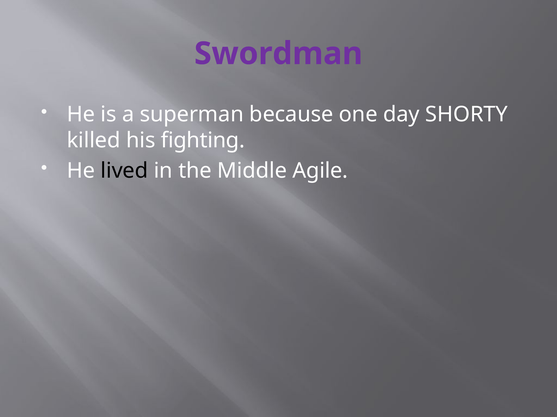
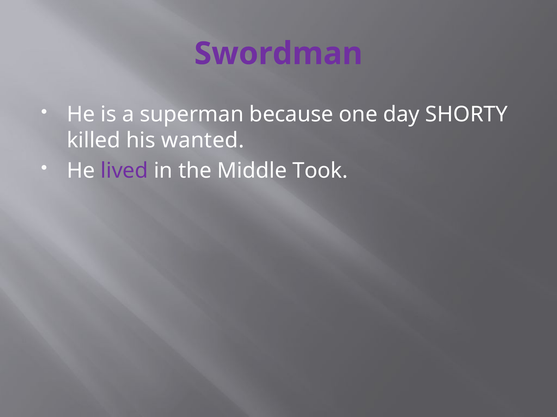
fighting: fighting -> wanted
lived colour: black -> purple
Agile: Agile -> Took
